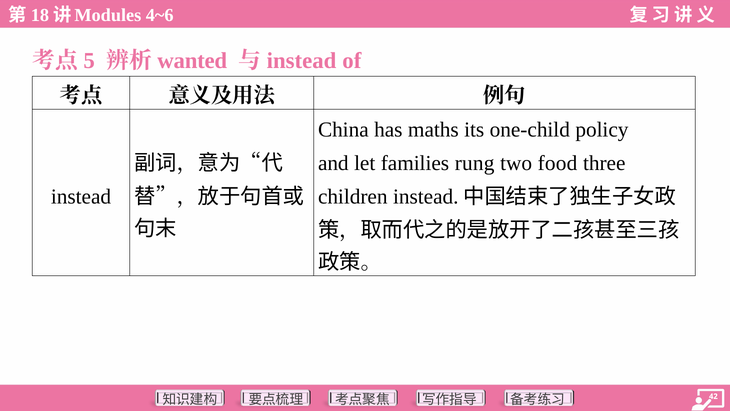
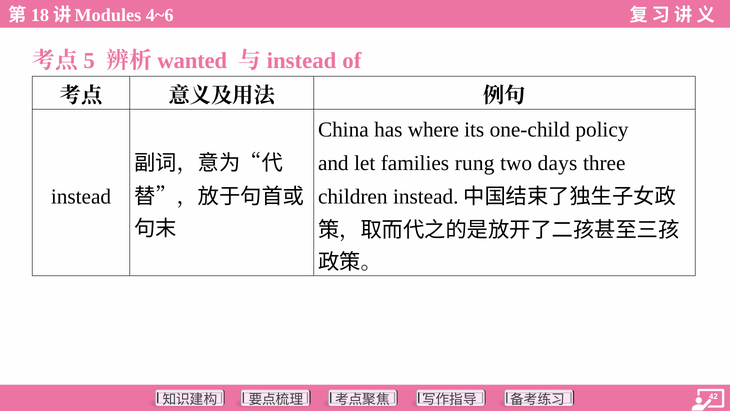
maths: maths -> where
food: food -> days
